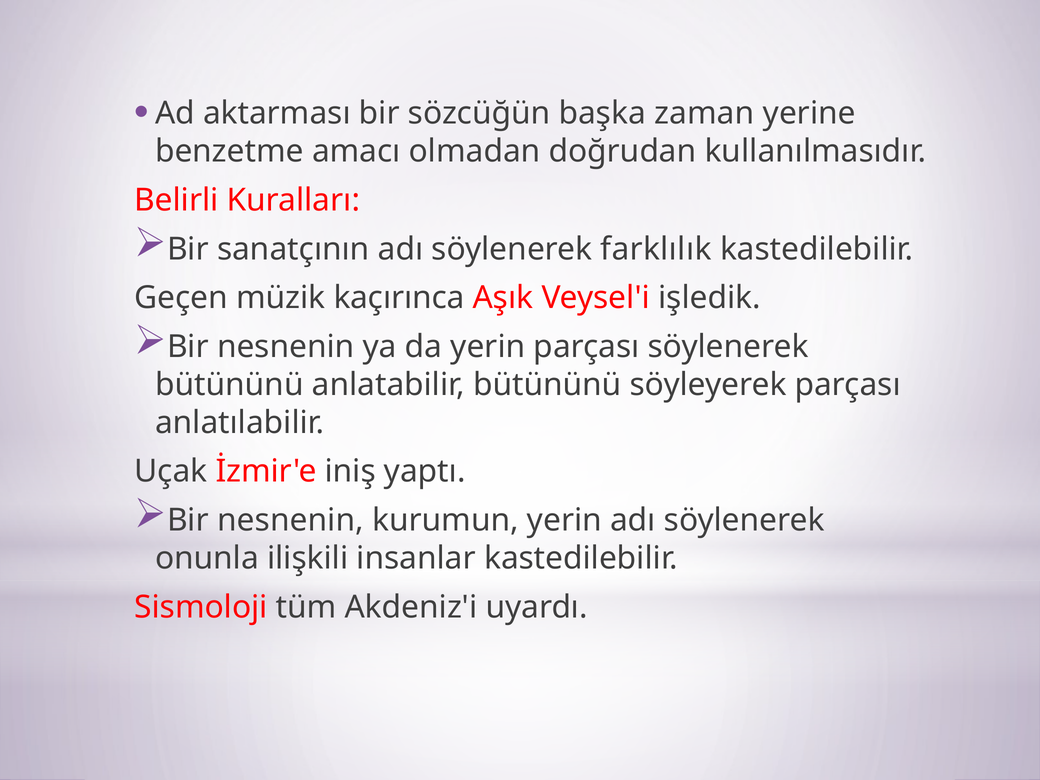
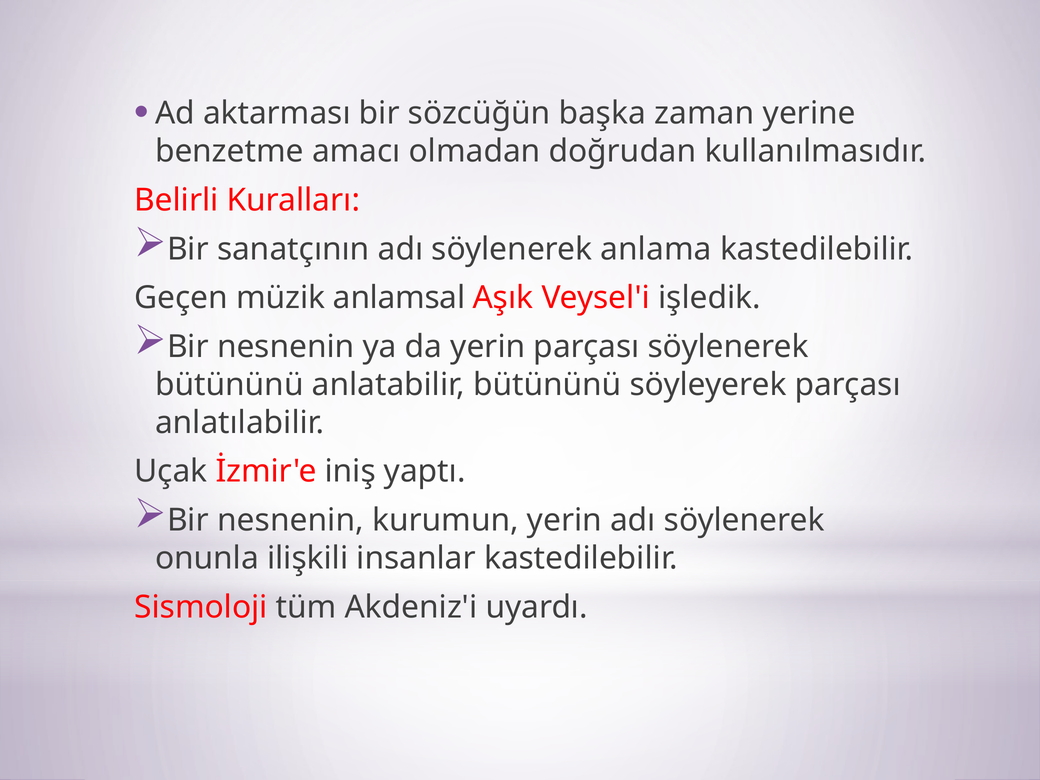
farklılık: farklılık -> anlama
kaçırınca: kaçırınca -> anlamsal
